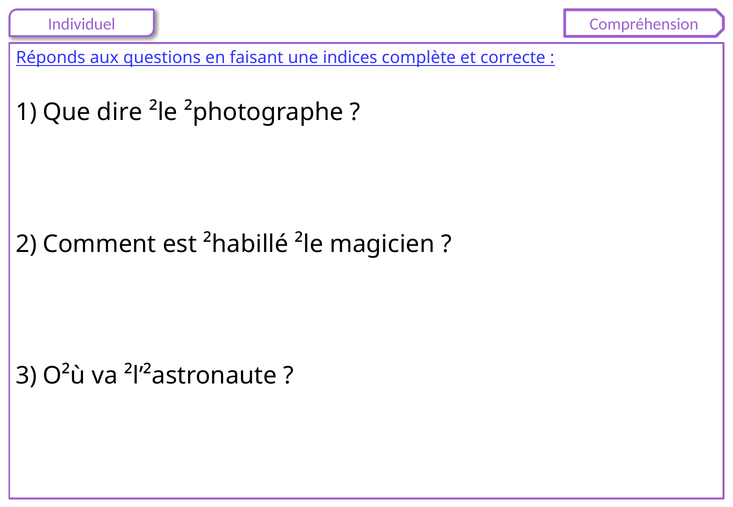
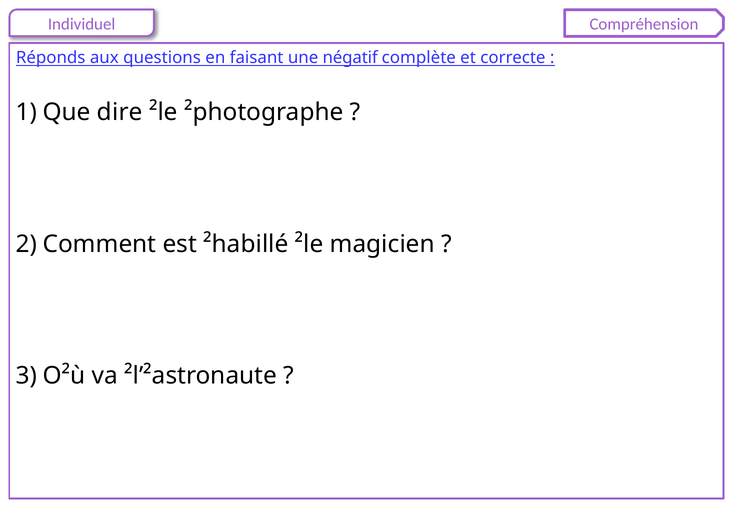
indices: indices -> négatif
